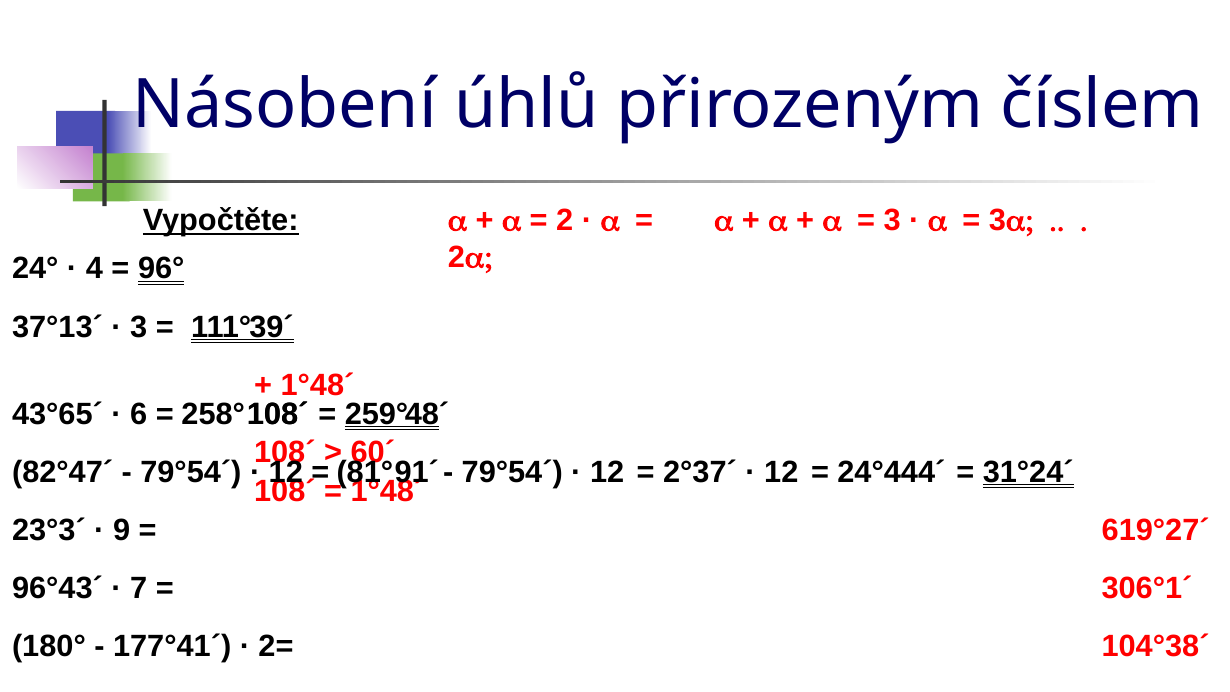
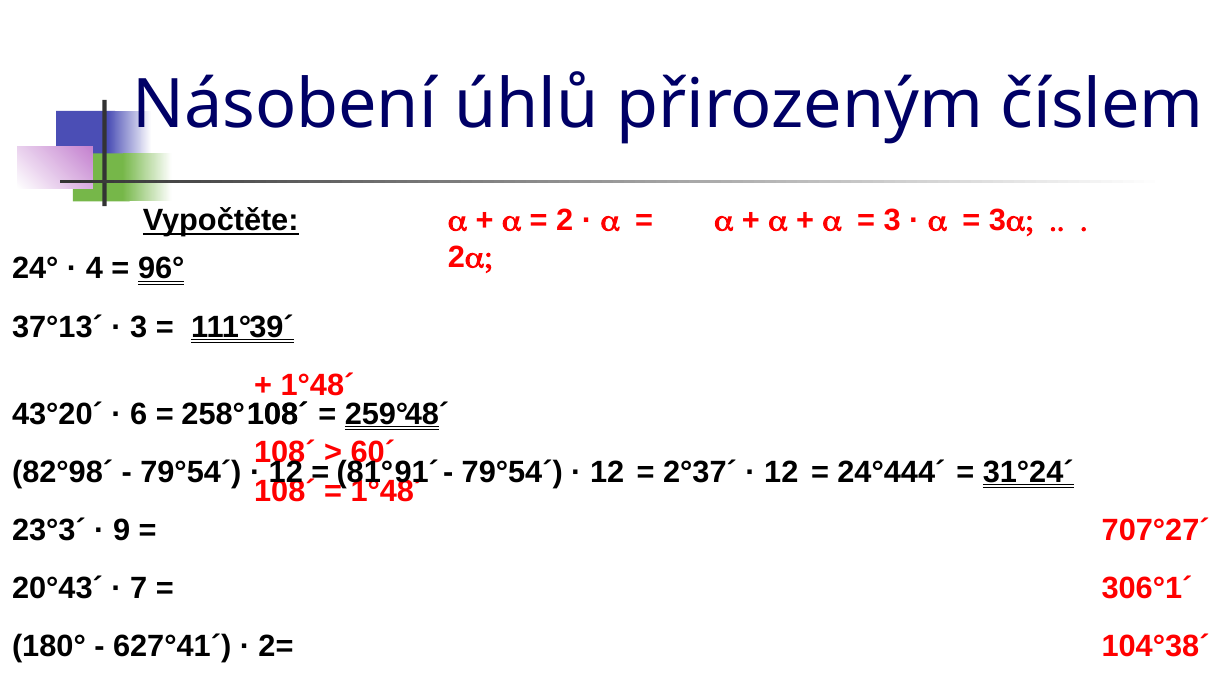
43°65´: 43°65´ -> 43°20´
82°47´: 82°47´ -> 82°98´
619°27´: 619°27´ -> 707°27´
96°43´: 96°43´ -> 20°43´
177°41´: 177°41´ -> 627°41´
